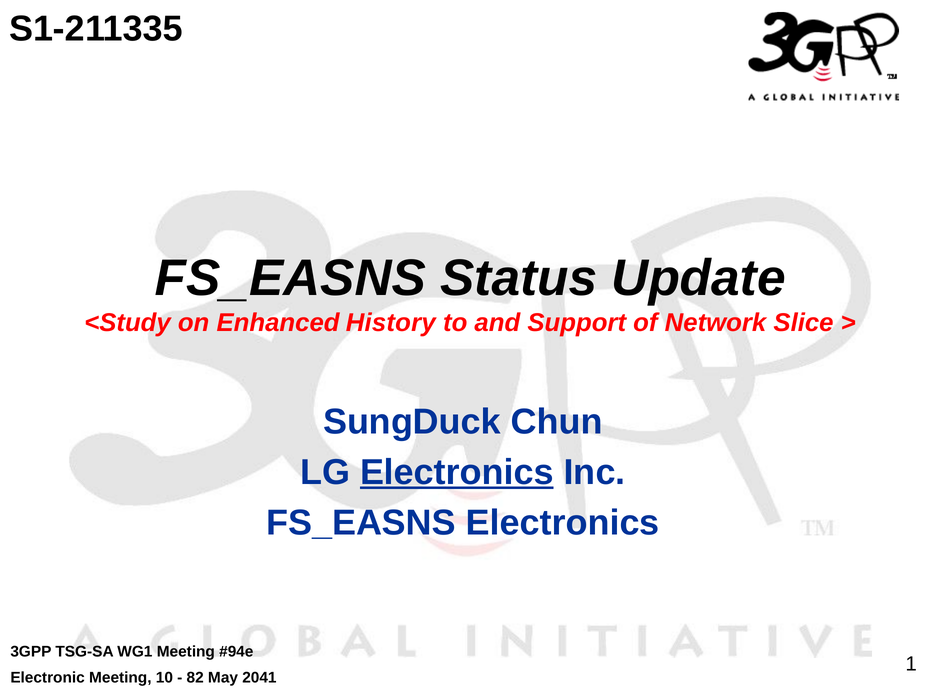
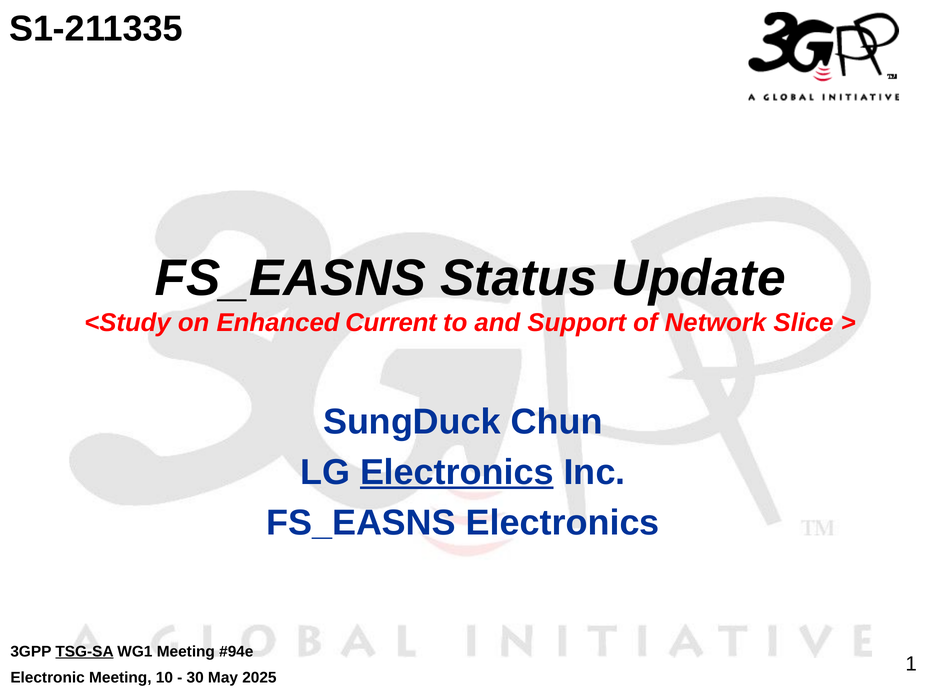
History: History -> Current
TSG-SA underline: none -> present
82: 82 -> 30
2041: 2041 -> 2025
